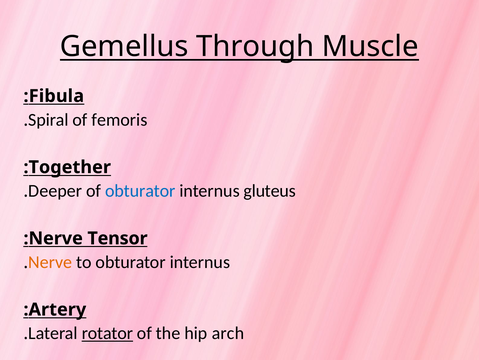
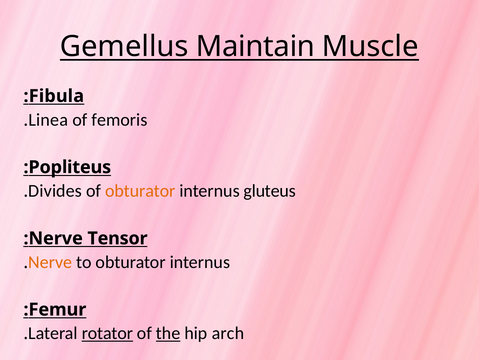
Through: Through -> Maintain
Spiral: Spiral -> Linea
Together: Together -> Popliteus
Deeper: Deeper -> Divides
obturator at (140, 191) colour: blue -> orange
Artery: Artery -> Femur
the underline: none -> present
